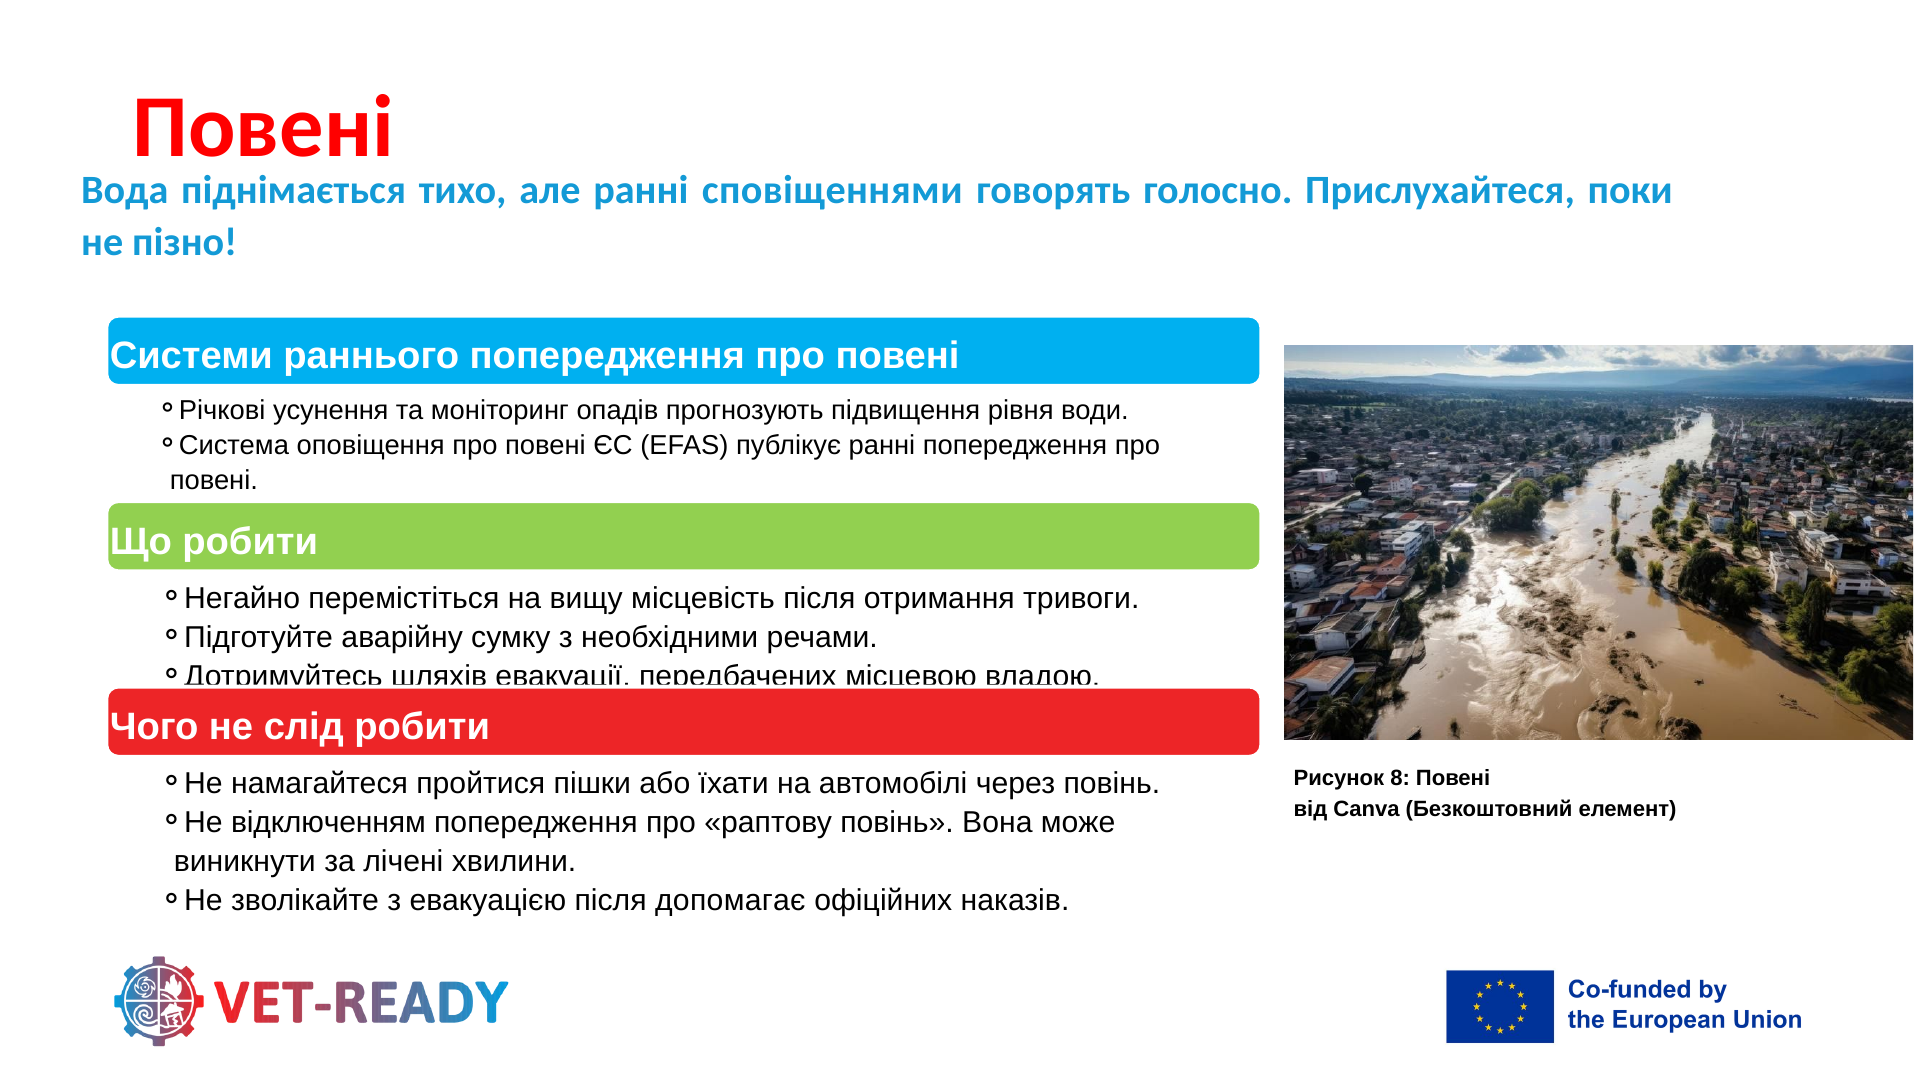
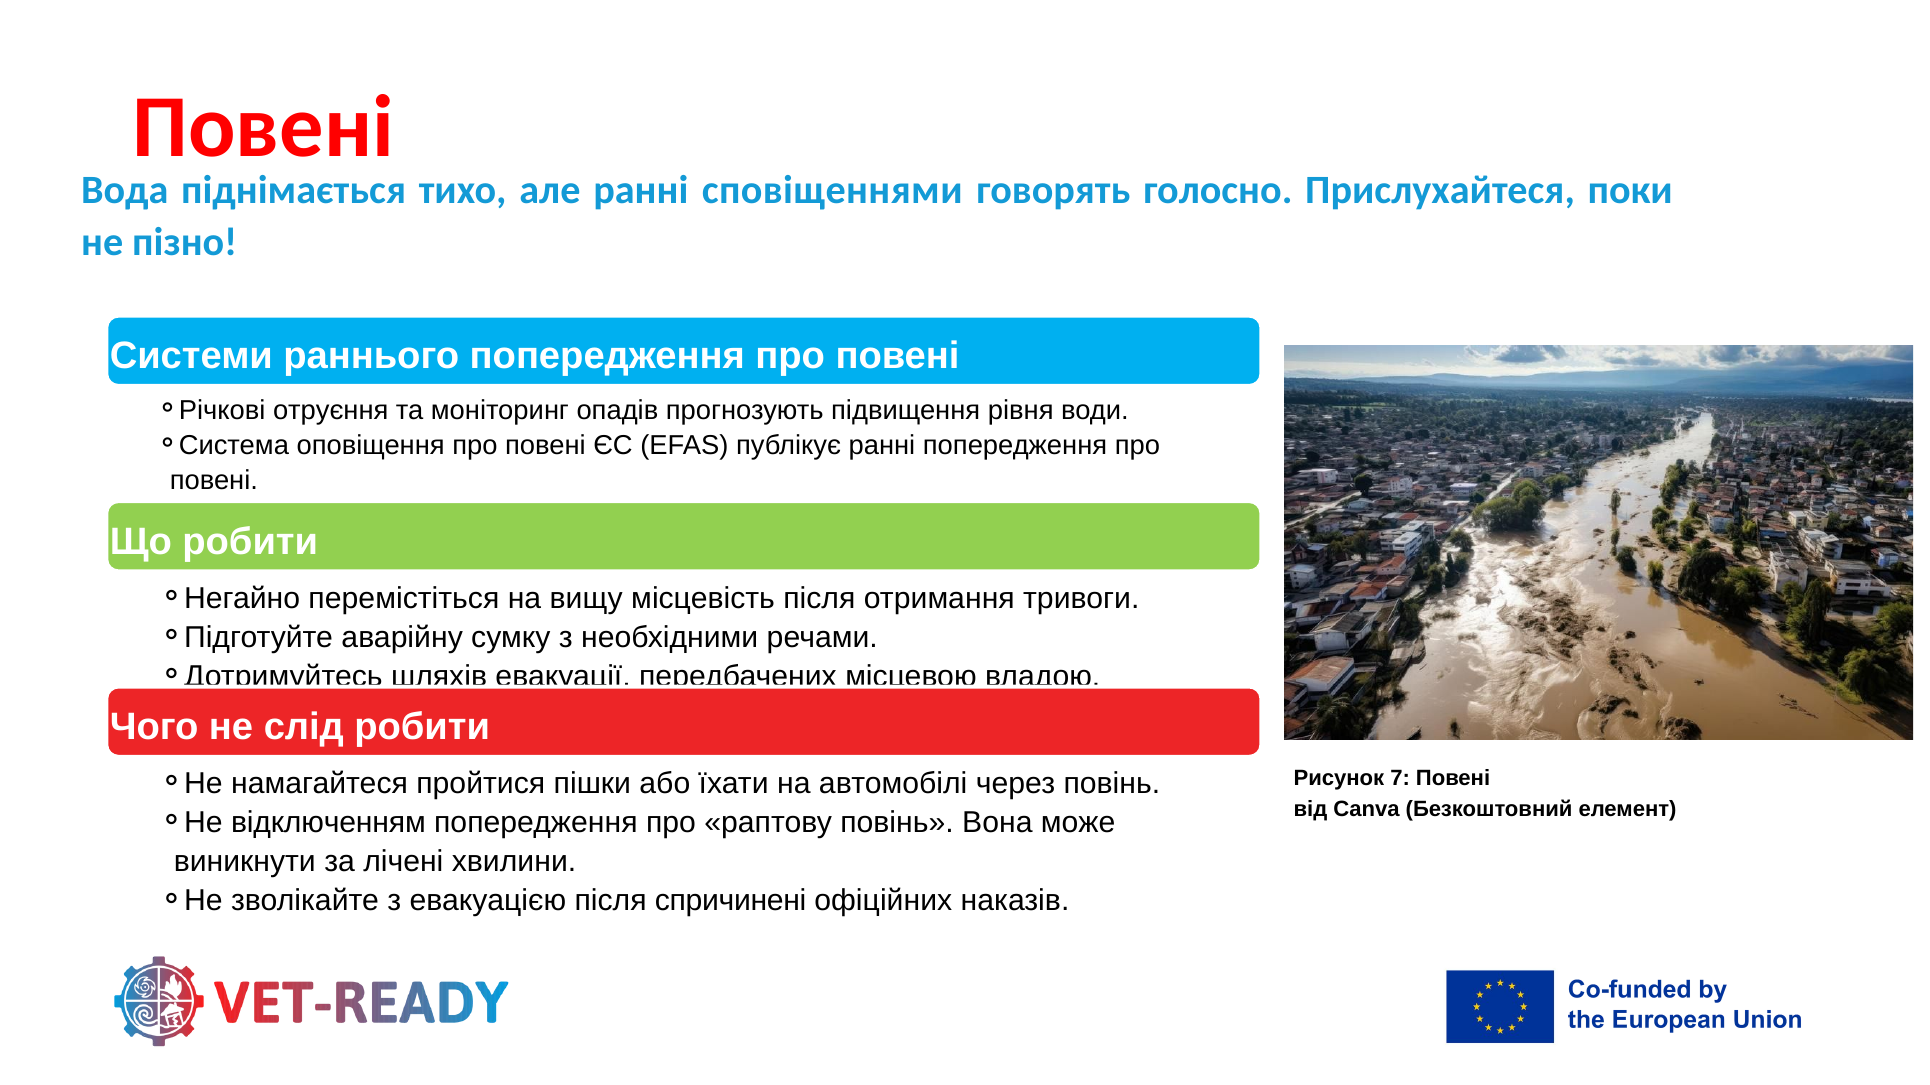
усунення: усунення -> отруєння
8: 8 -> 7
допомагає: допомагає -> спричинені
